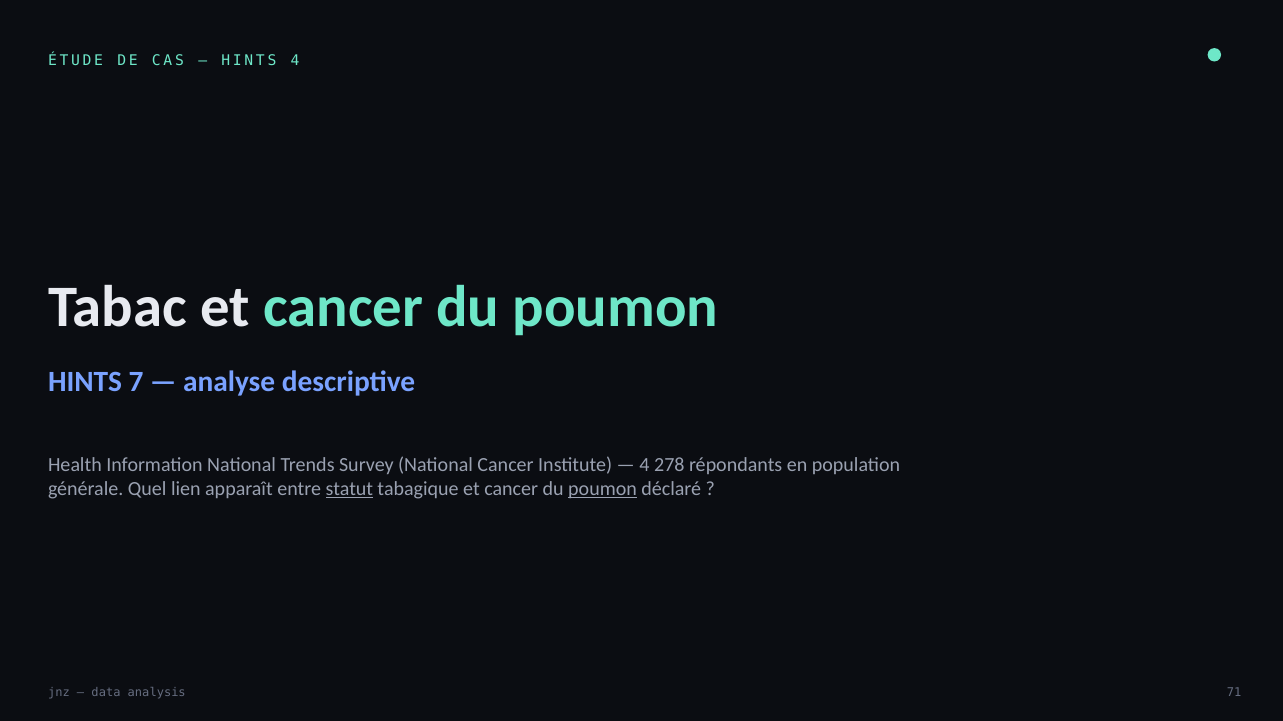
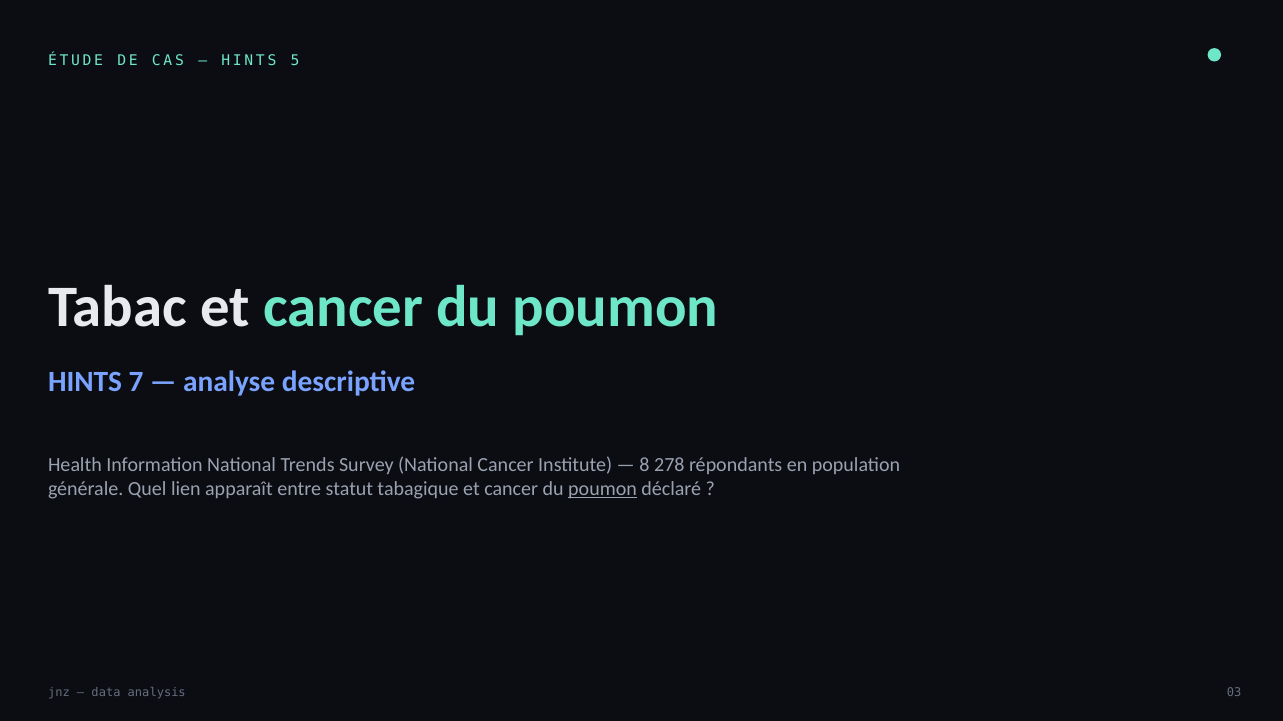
HINTS 4: 4 -> 5
4 at (645, 466): 4 -> 8
statut underline: present -> none
71: 71 -> 03
